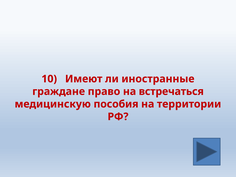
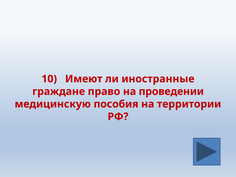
встречаться: встречаться -> проведении
